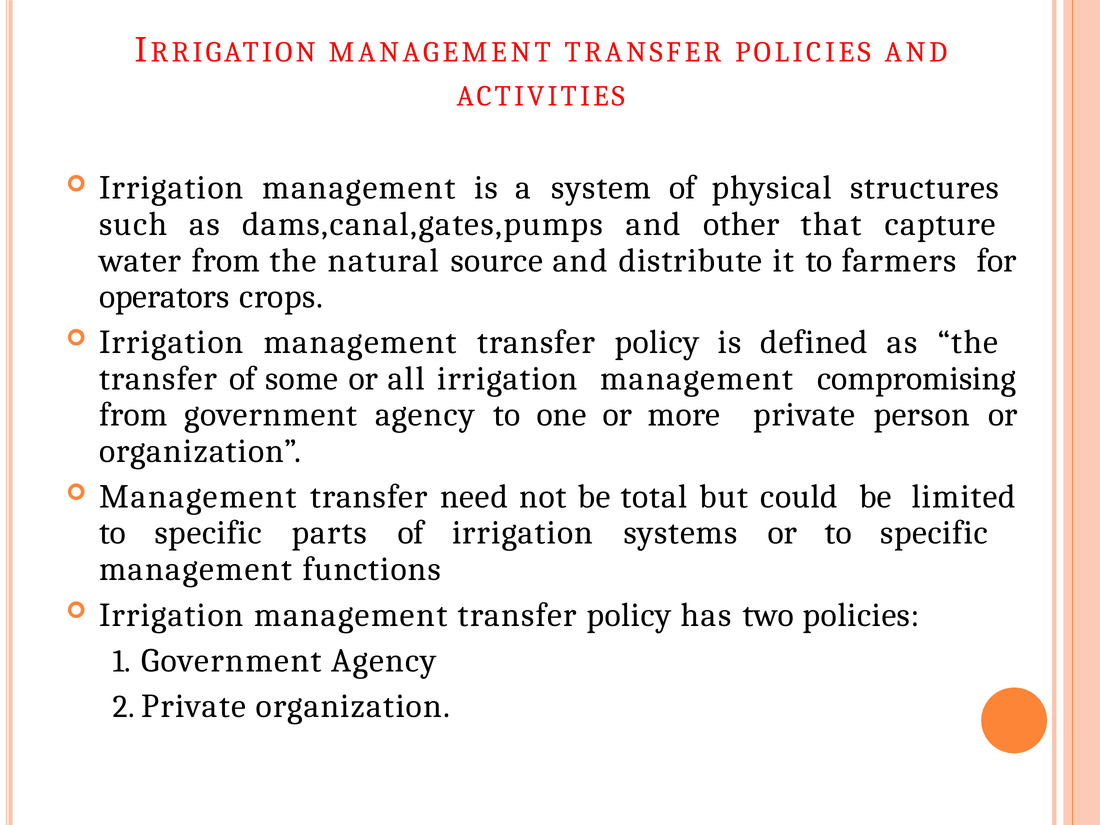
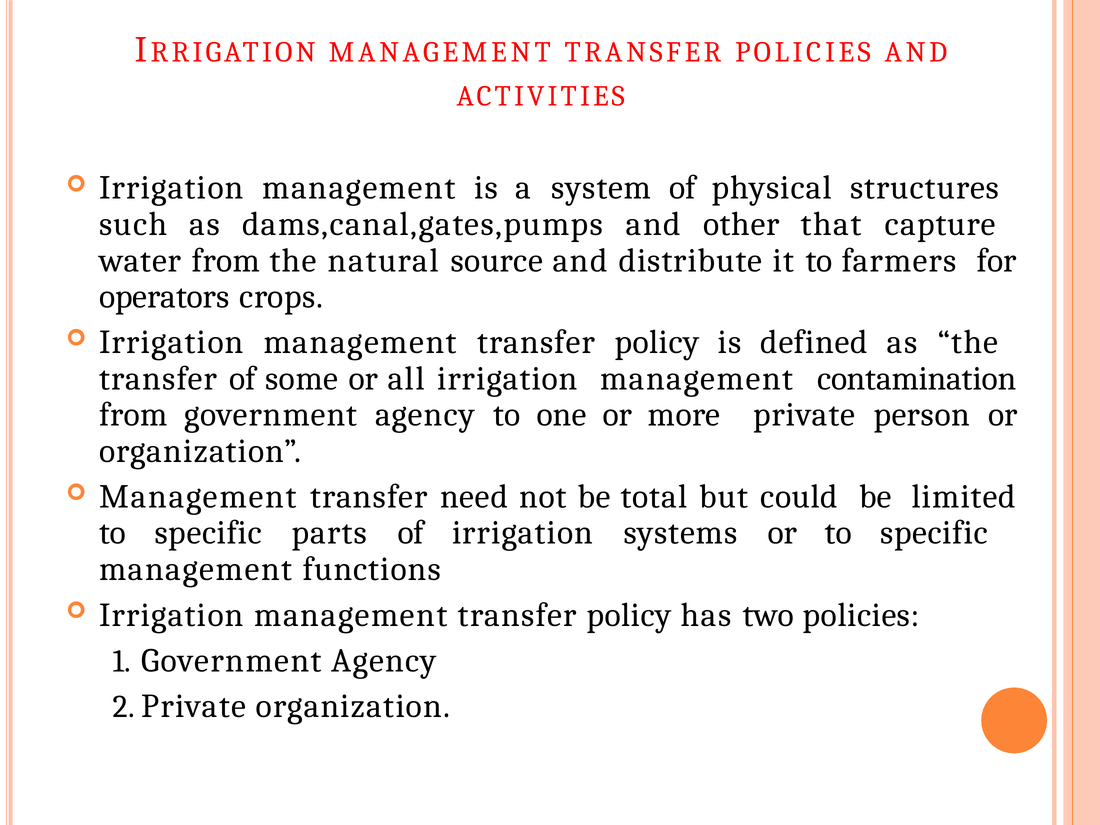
compromising: compromising -> contamination
